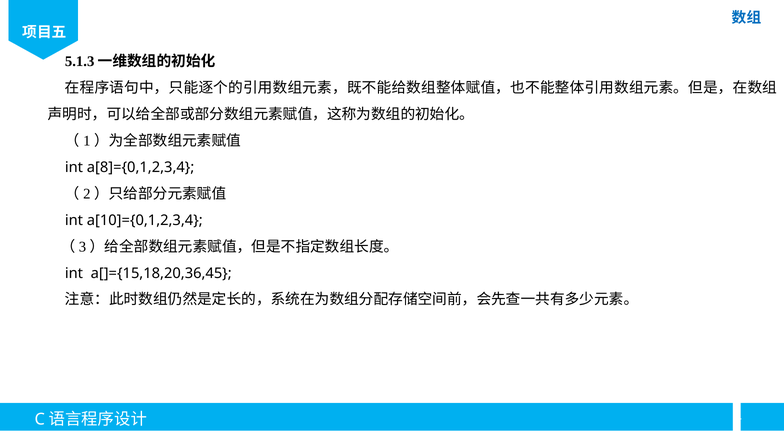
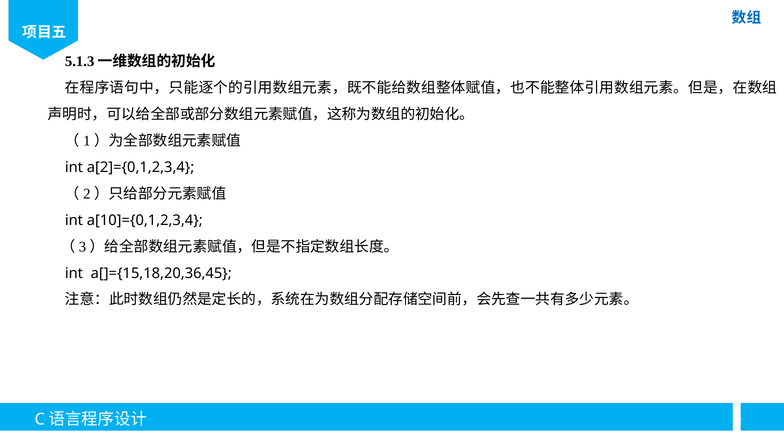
a[8]={0,1,2,3,4: a[8]={0,1,2,3,4 -> a[2]={0,1,2,3,4
